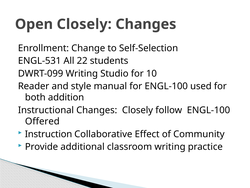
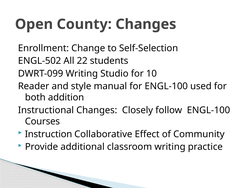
Open Closely: Closely -> County
ENGL-531: ENGL-531 -> ENGL-502
Offered: Offered -> Courses
